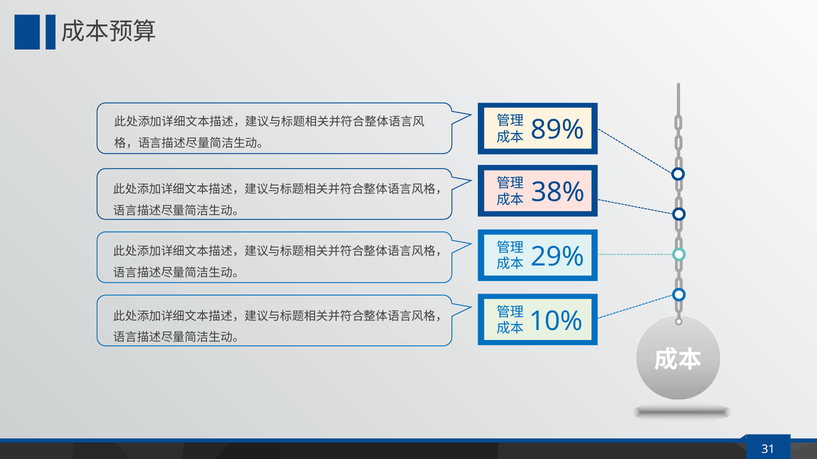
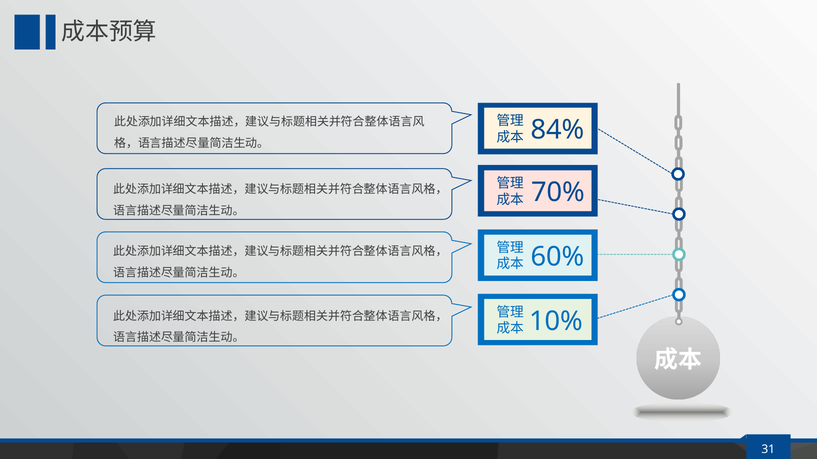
89%: 89% -> 84%
38%: 38% -> 70%
29%: 29% -> 60%
